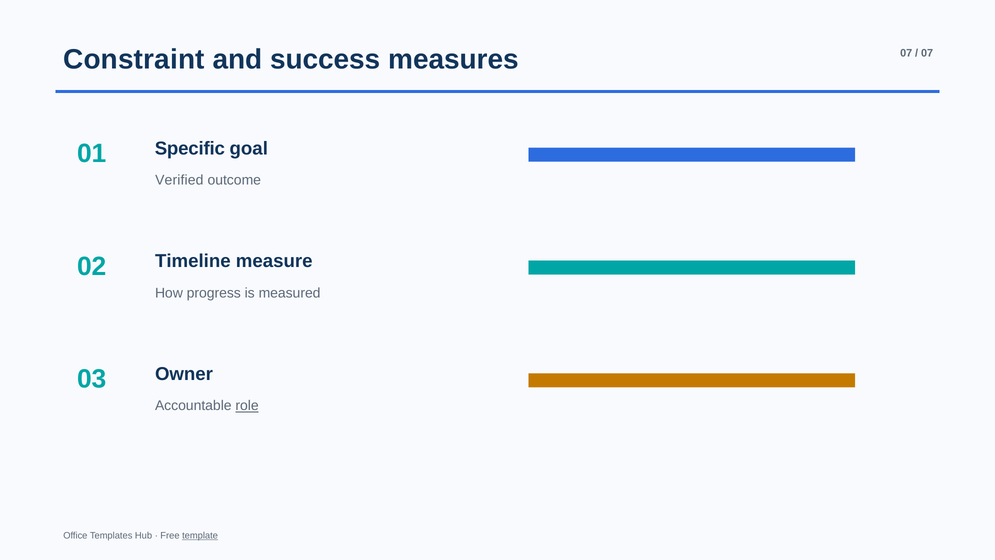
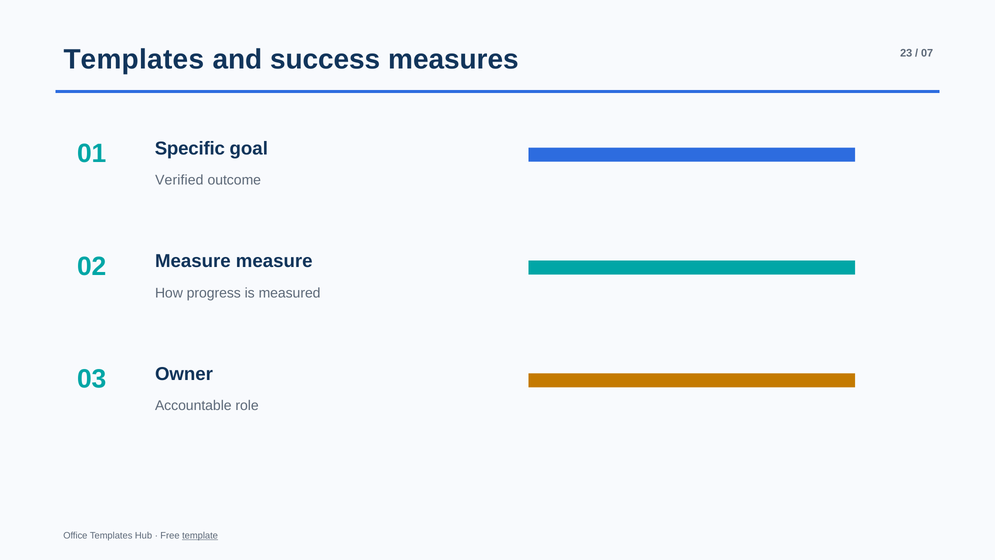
Constraint at (134, 60): Constraint -> Templates
measures 07: 07 -> 23
02 Timeline: Timeline -> Measure
role underline: present -> none
